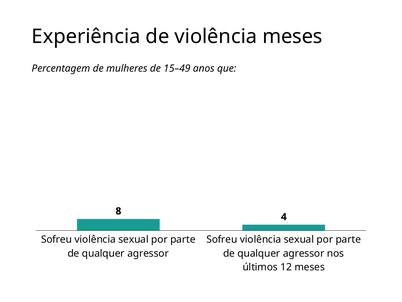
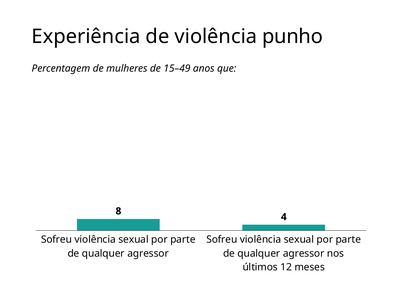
violência meses: meses -> punho
